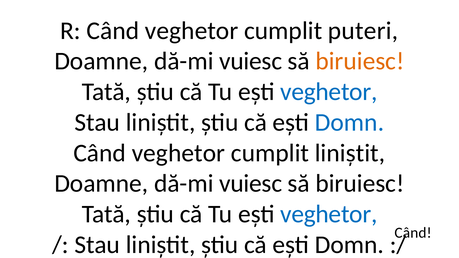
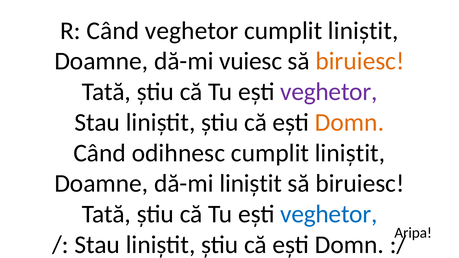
puteri at (363, 31): puteri -> liniștit
veghetor at (329, 92) colour: blue -> purple
Domn at (350, 122) colour: blue -> orange
veghetor at (178, 153): veghetor -> odihnesc
vuiesc at (251, 184): vuiesc -> liniștit
Când at (413, 233): Când -> Aripa
